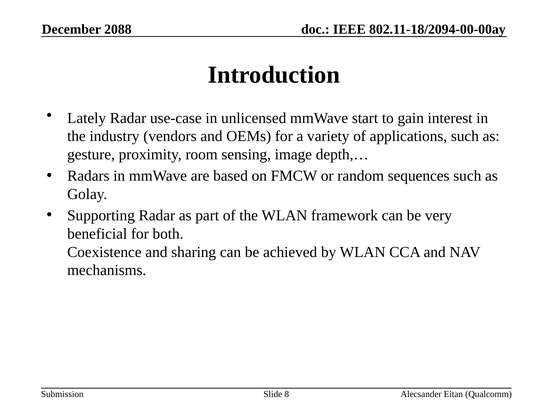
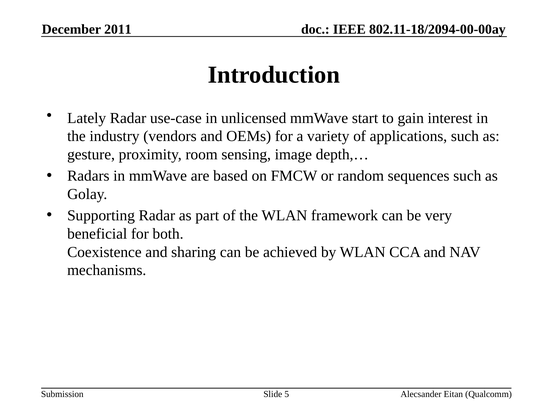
2088: 2088 -> 2011
8: 8 -> 5
